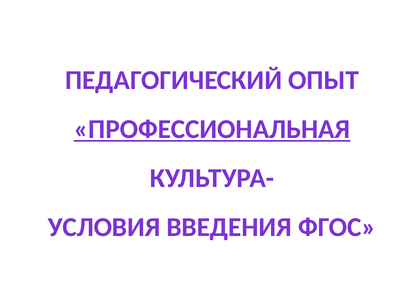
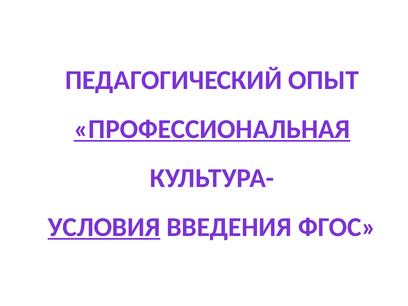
УСЛОВИЯ underline: none -> present
